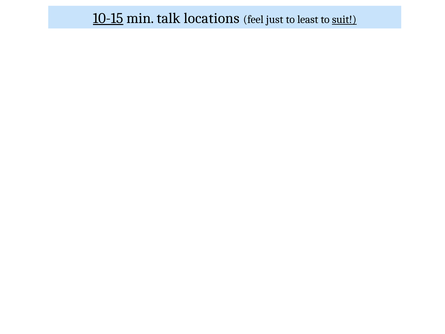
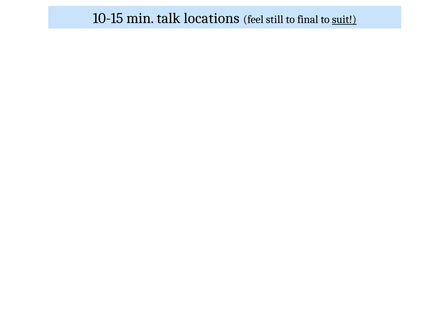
10-15 underline: present -> none
just: just -> still
least: least -> final
